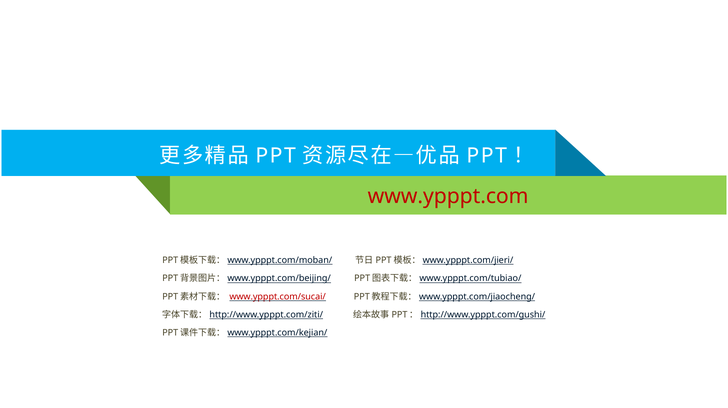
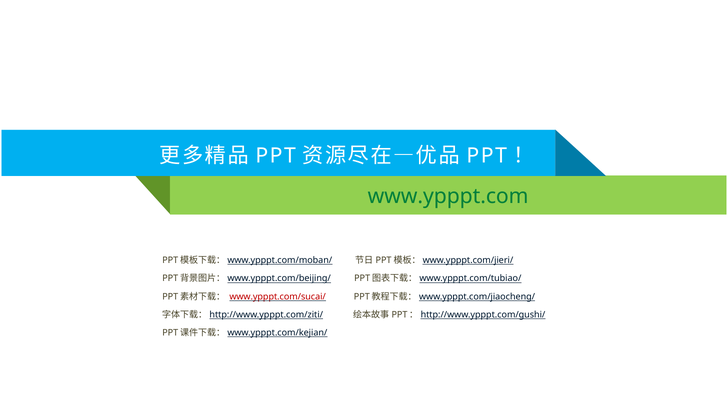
www.ypppt.com colour: red -> green
